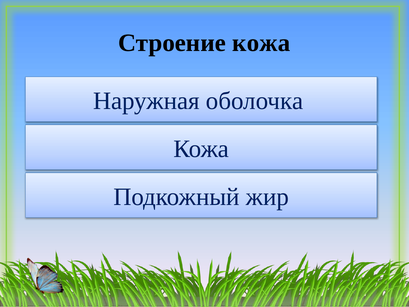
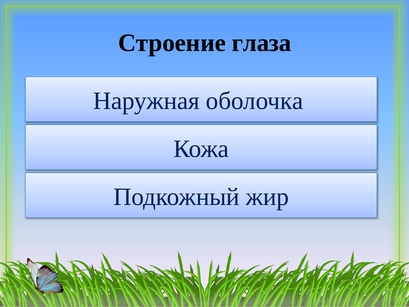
Строение кожа: кожа -> глаза
